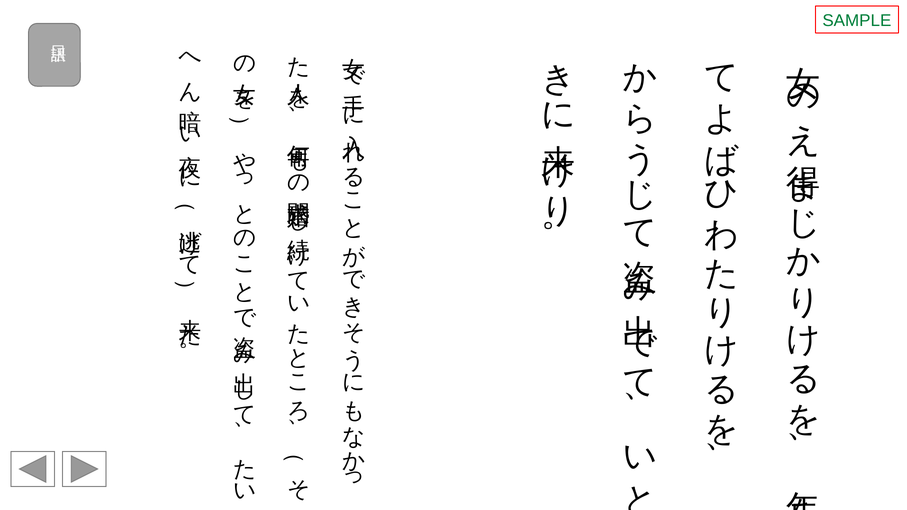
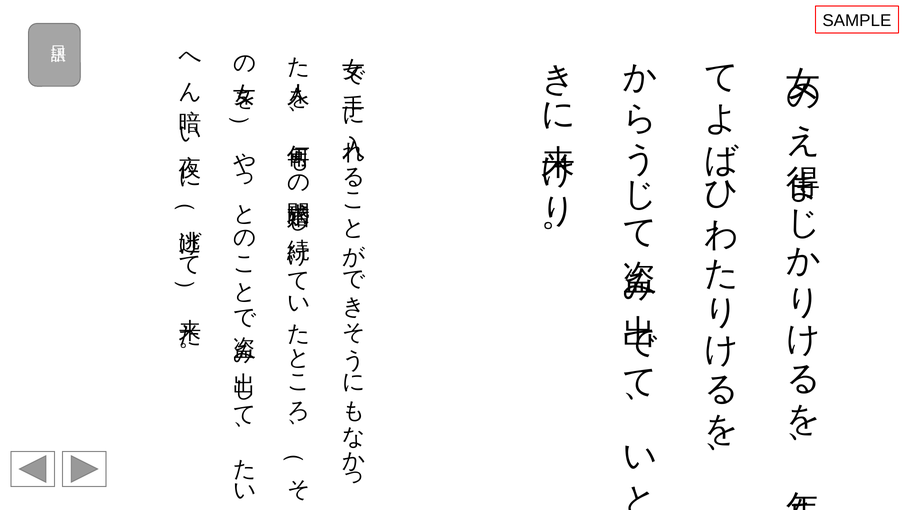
SAMPLE colour: green -> black
